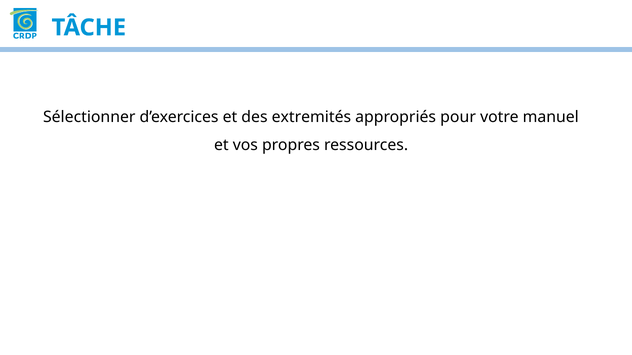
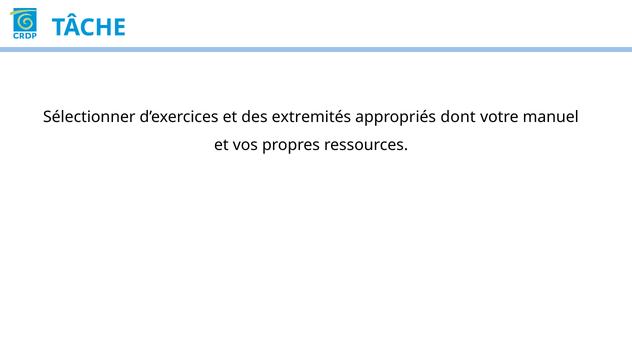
pour: pour -> dont
